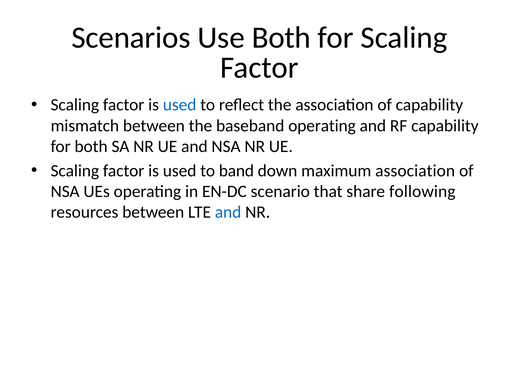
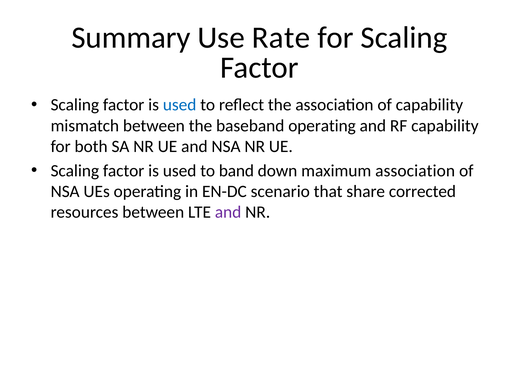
Scenarios: Scenarios -> Summary
Use Both: Both -> Rate
following: following -> corrected
and at (228, 212) colour: blue -> purple
